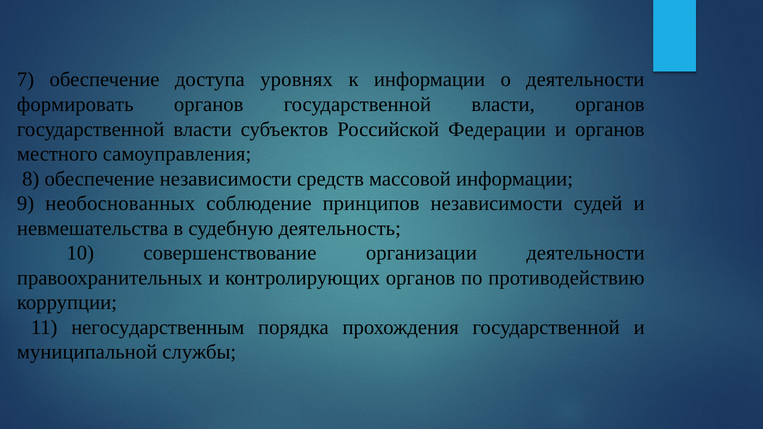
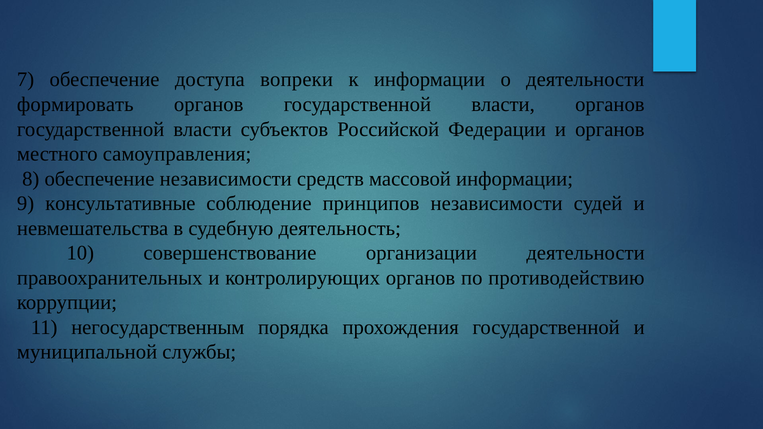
уровнях: уровнях -> вопреки
необоснованных: необоснованных -> консультативные
